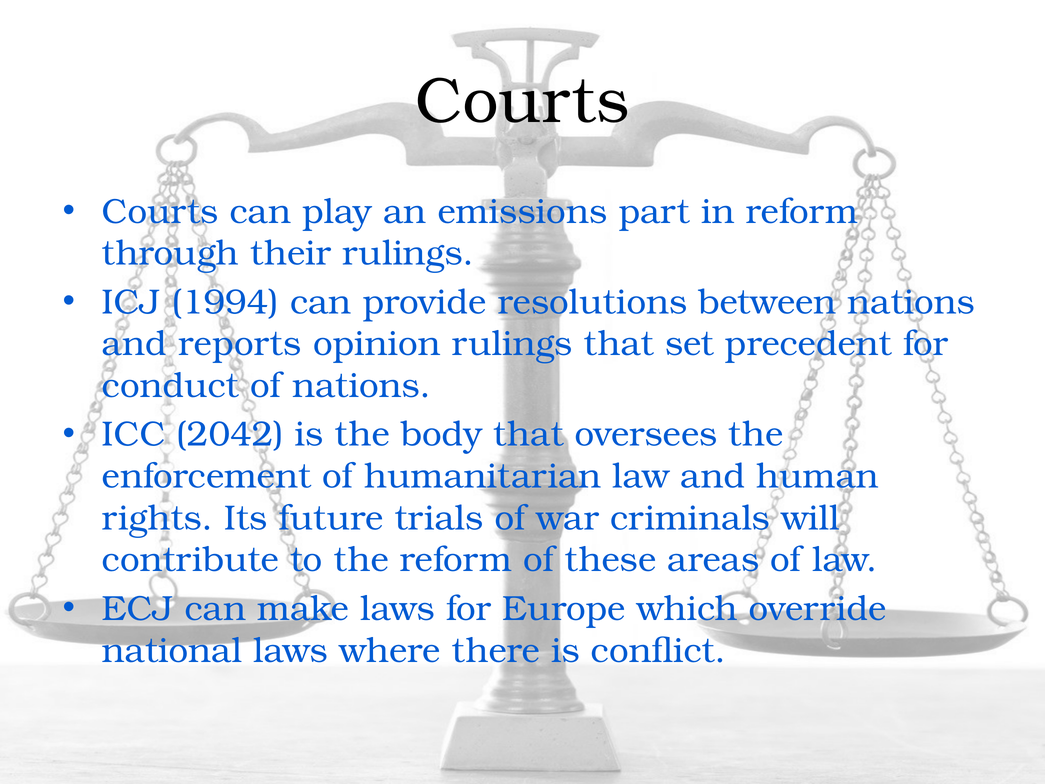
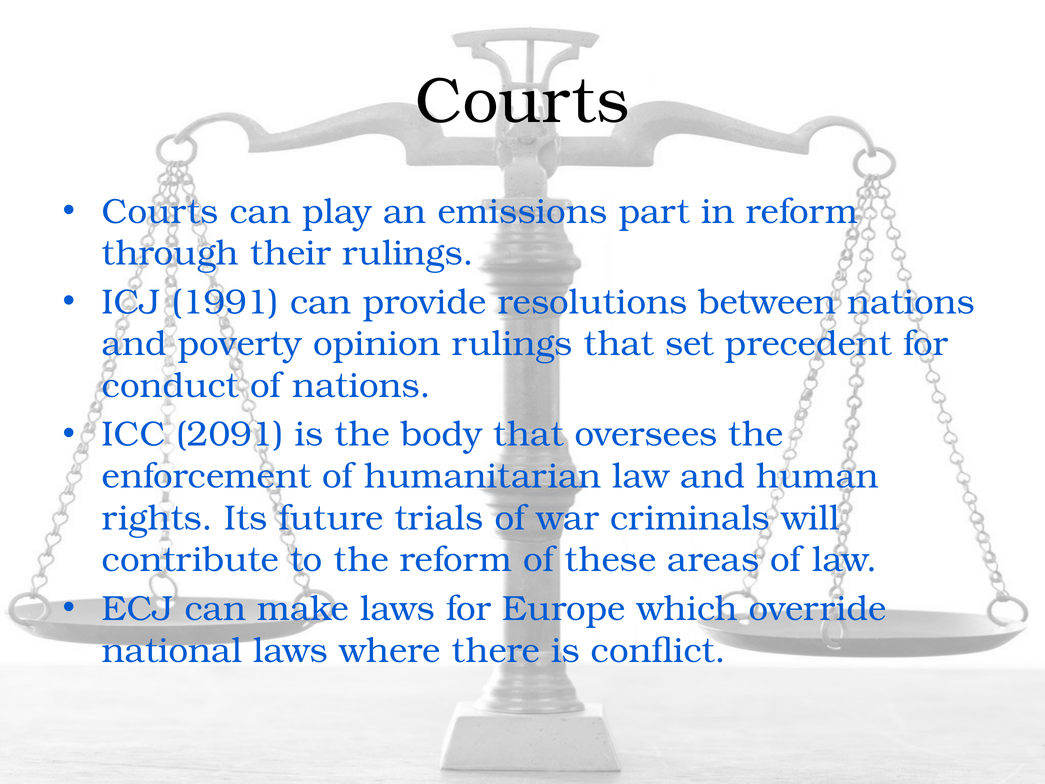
1994: 1994 -> 1991
reports: reports -> poverty
2042: 2042 -> 2091
